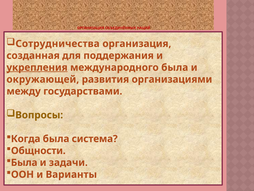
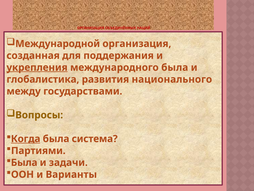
Сотрудничества: Сотрудничества -> Международной
окружающей: окружающей -> глобалистика
организациями: организациями -> национального
Когда underline: none -> present
Общности: Общности -> Партиями
